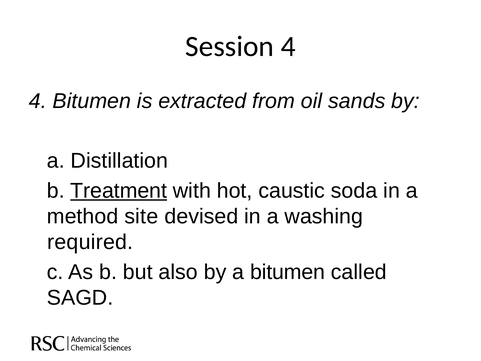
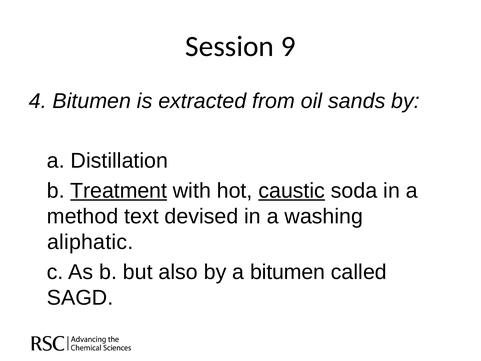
Session 4: 4 -> 9
caustic underline: none -> present
site: site -> text
required: required -> aliphatic
